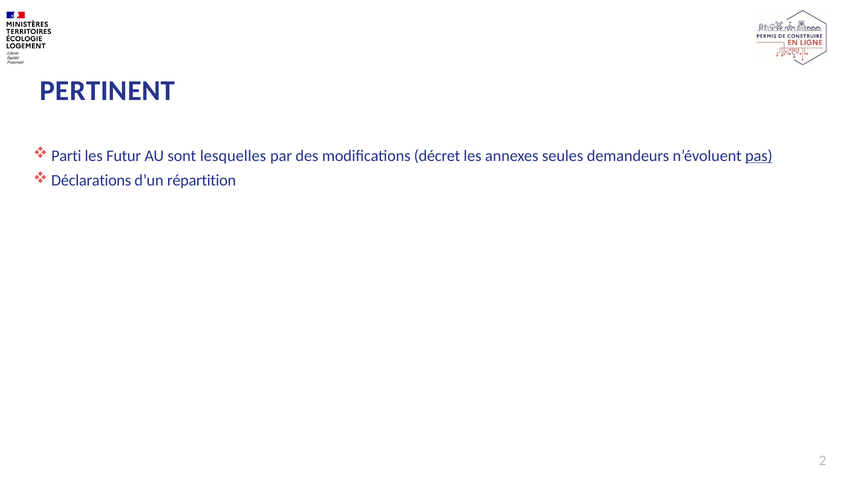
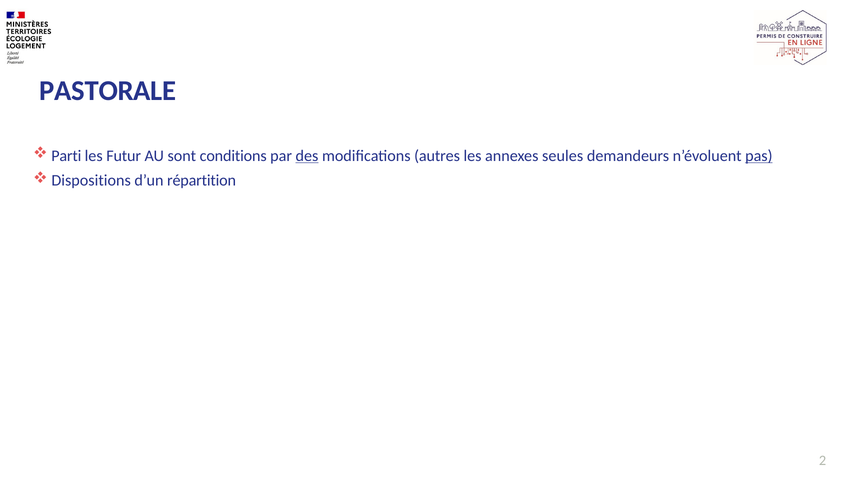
PERTINENT: PERTINENT -> PASTORALE
lesquelles: lesquelles -> conditions
des underline: none -> present
décret: décret -> autres
Déclarations: Déclarations -> Dispositions
